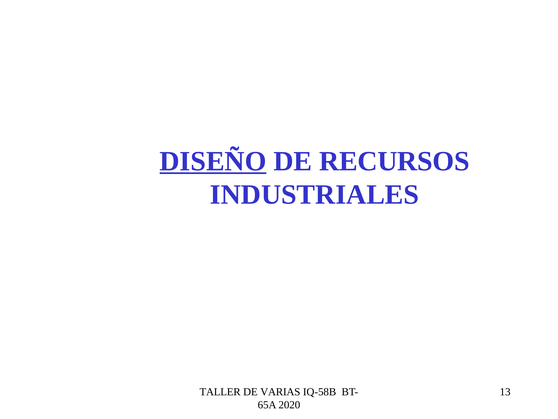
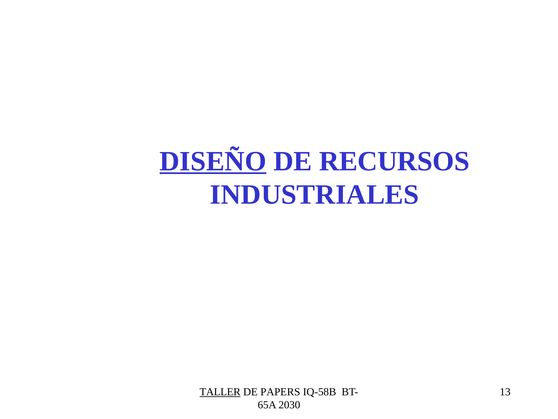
TALLER underline: none -> present
VARIAS: VARIAS -> PAPERS
2020: 2020 -> 2030
